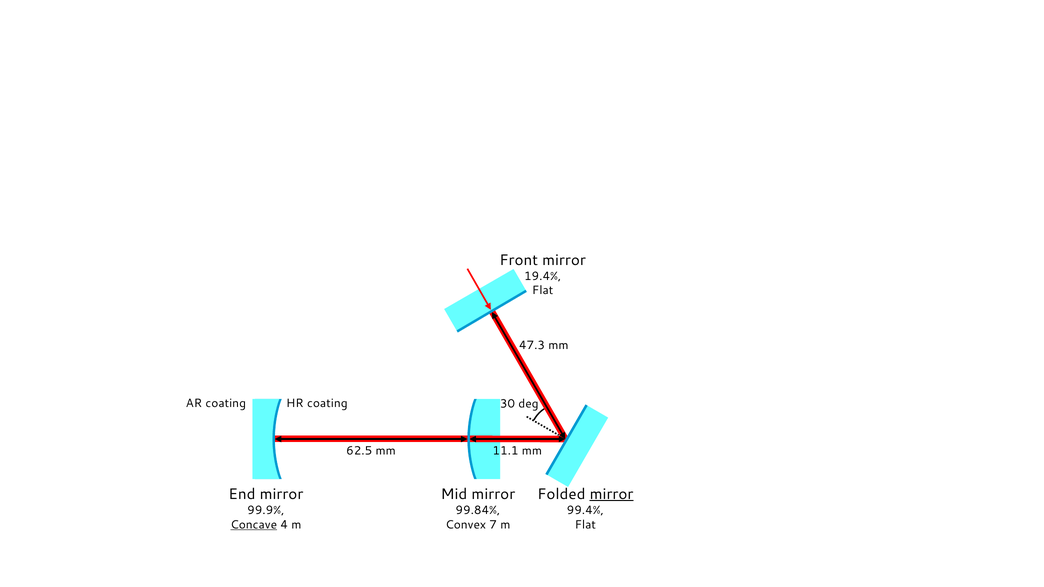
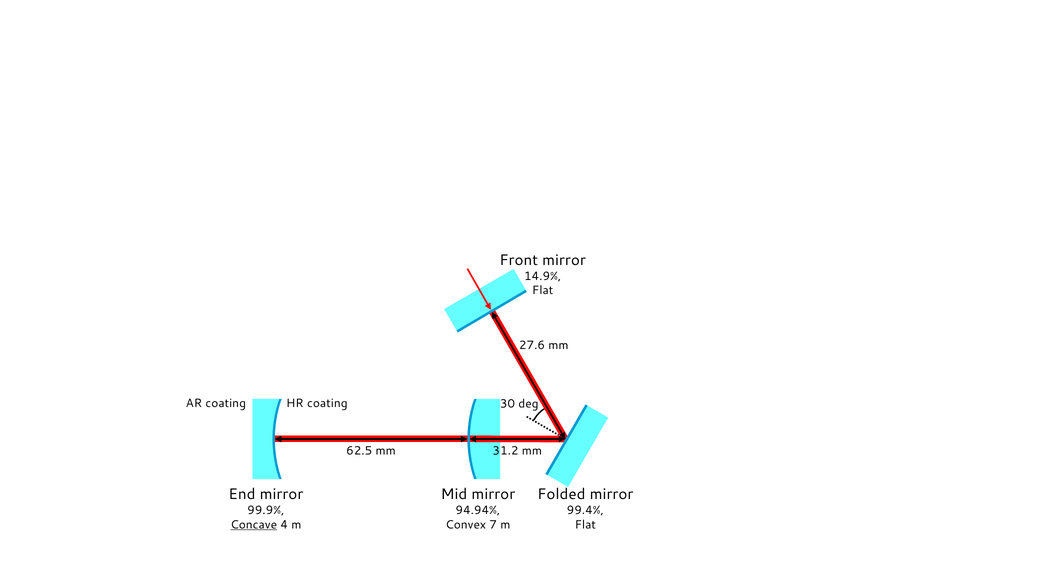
19.4%: 19.4% -> 14.9%
47.3: 47.3 -> 27.6
11.1: 11.1 -> 31.2
mirror at (612, 494) underline: present -> none
99.84%: 99.84% -> 94.94%
